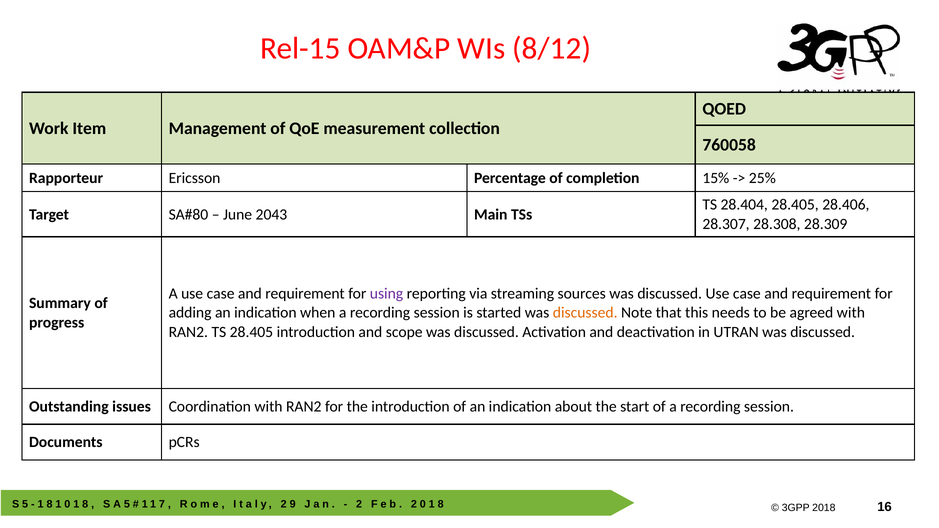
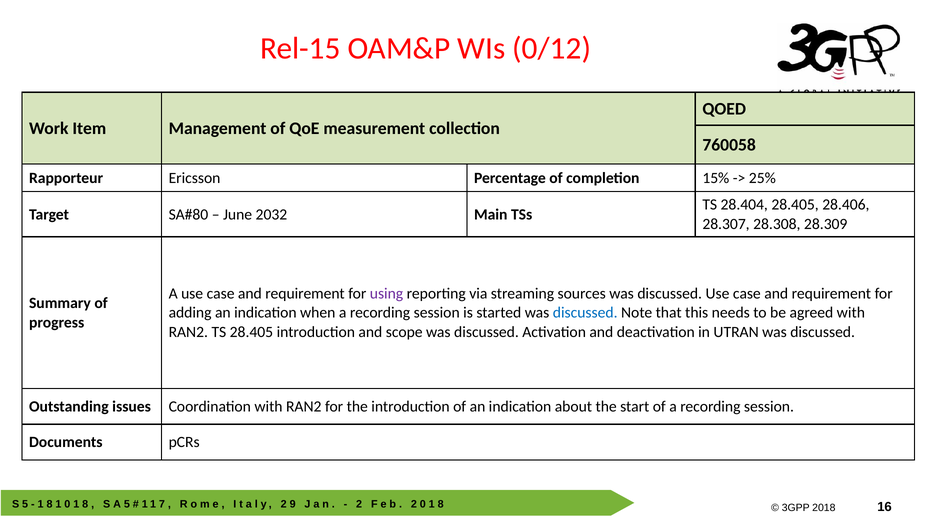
8/12: 8/12 -> 0/12
2043: 2043 -> 2032
discussed at (585, 313) colour: orange -> blue
